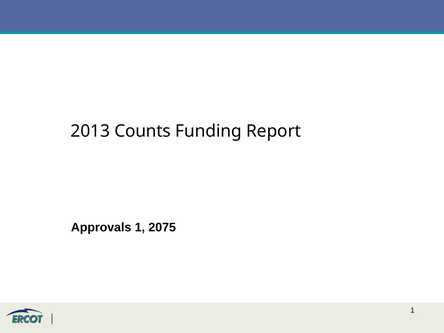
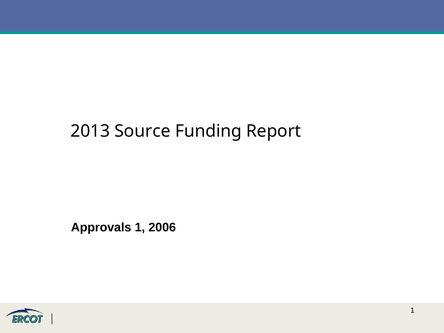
Counts: Counts -> Source
2075: 2075 -> 2006
